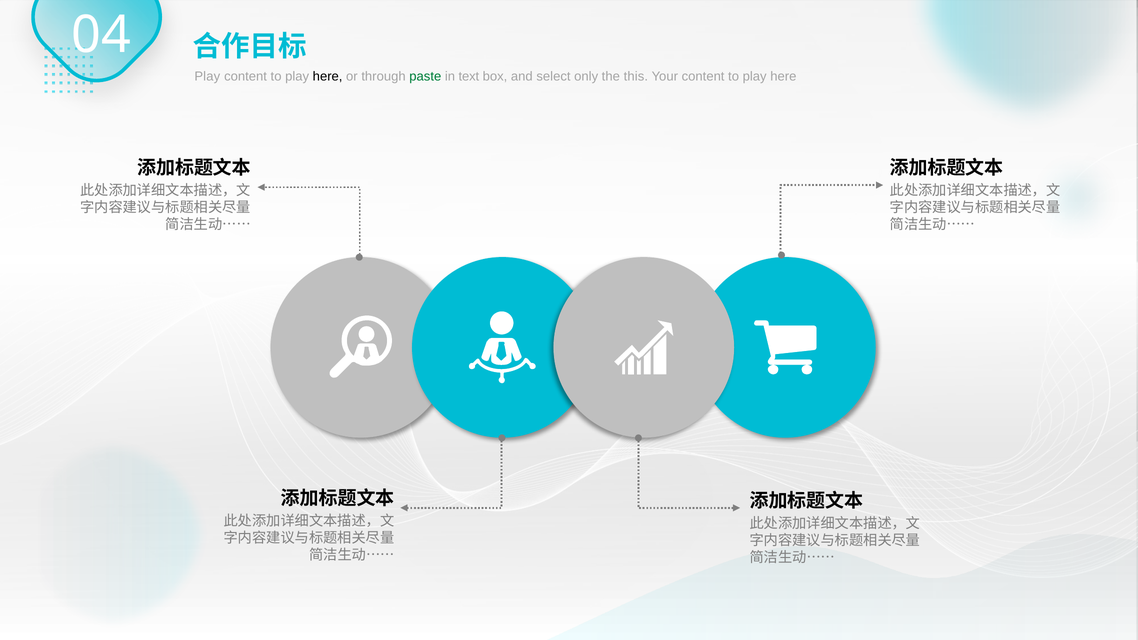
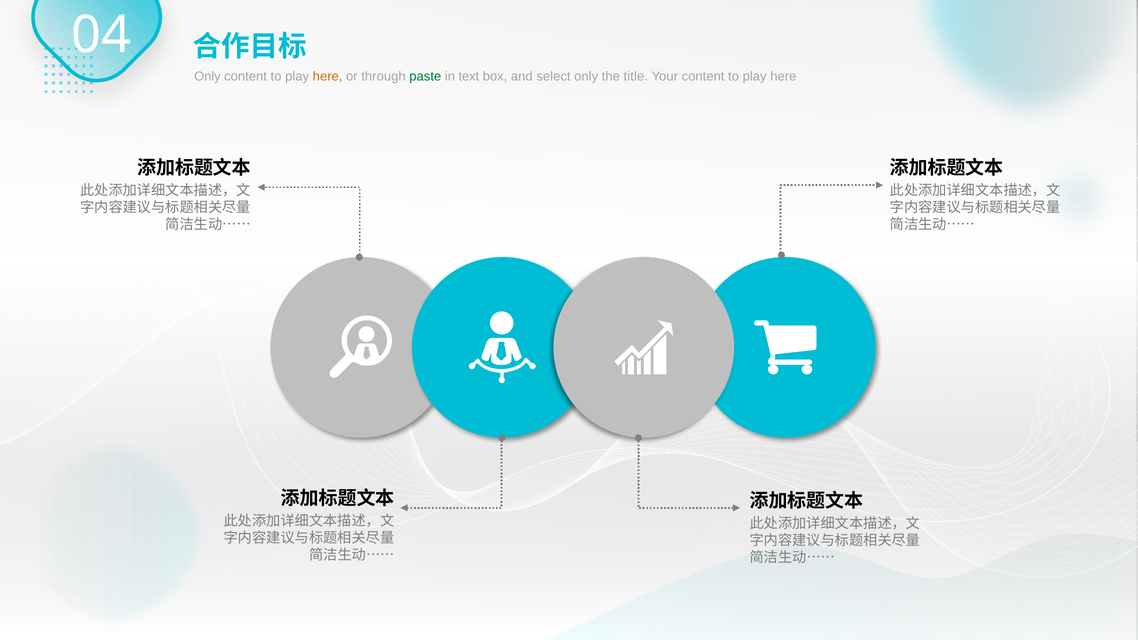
Play at (207, 76): Play -> Only
here at (328, 76) colour: black -> orange
this: this -> title
